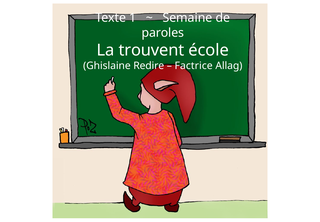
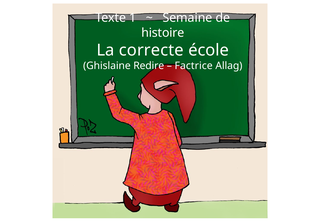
paroles: paroles -> histoire
trouvent: trouvent -> correcte
